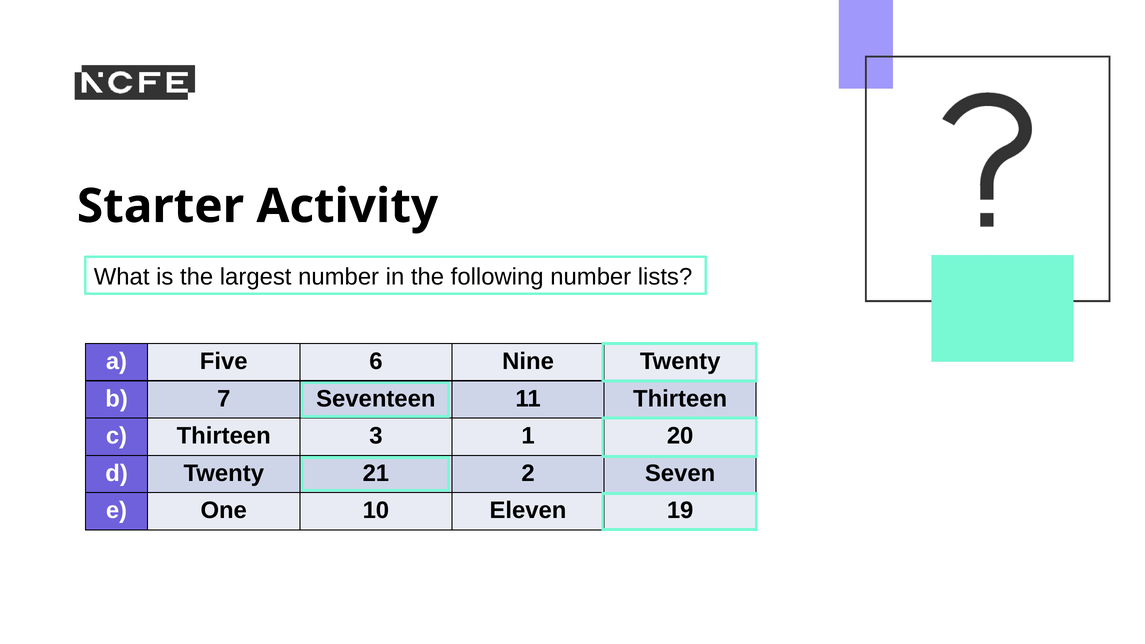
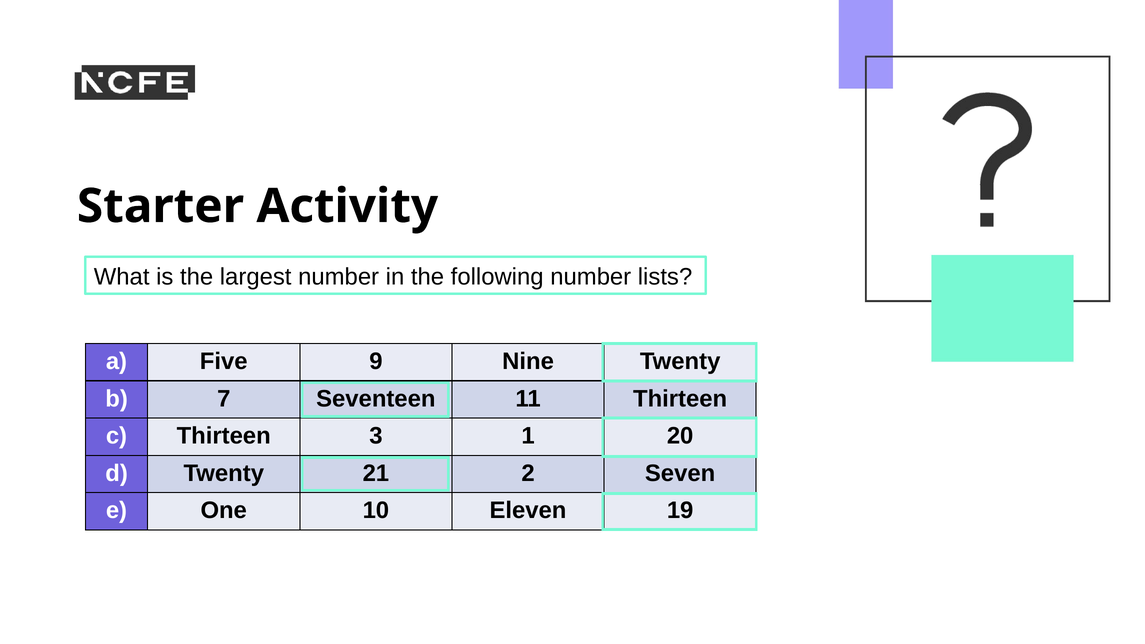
6: 6 -> 9
